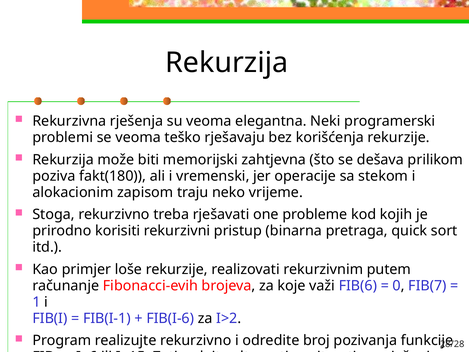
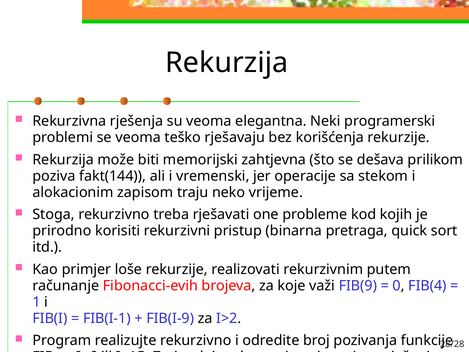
fakt(180: fakt(180 -> fakt(144
FIB(6: FIB(6 -> FIB(9
FIB(7: FIB(7 -> FIB(4
FIB(I-6: FIB(I-6 -> FIB(I-9
